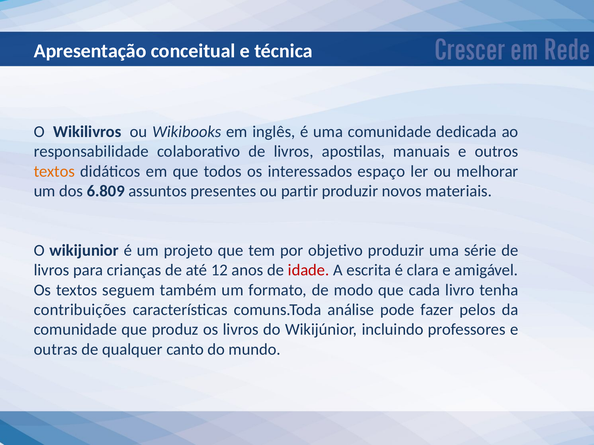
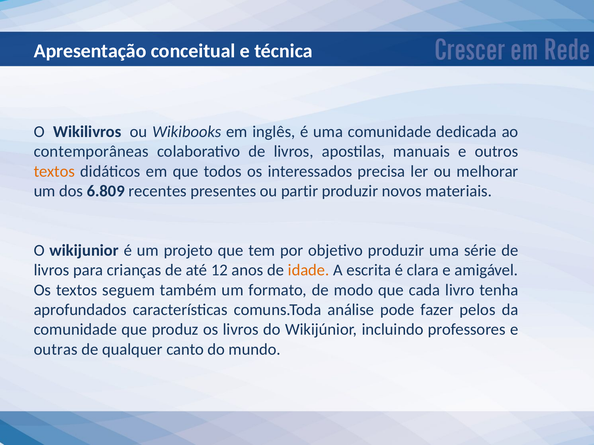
responsabilidade: responsabilidade -> contemporâneas
espaço: espaço -> precisa
assuntos: assuntos -> recentes
idade colour: red -> orange
contribuições: contribuições -> aprofundados
